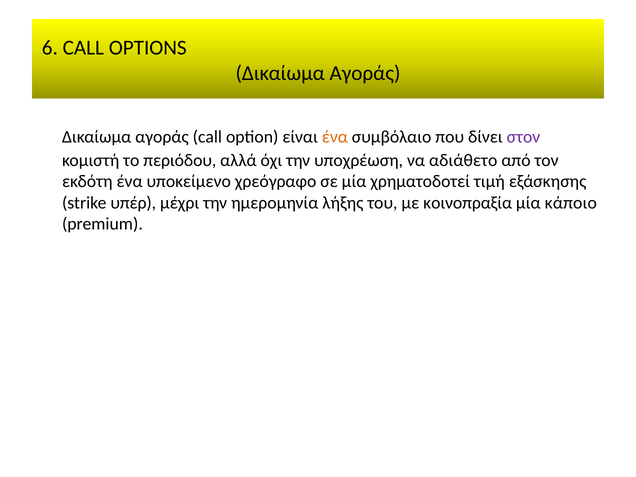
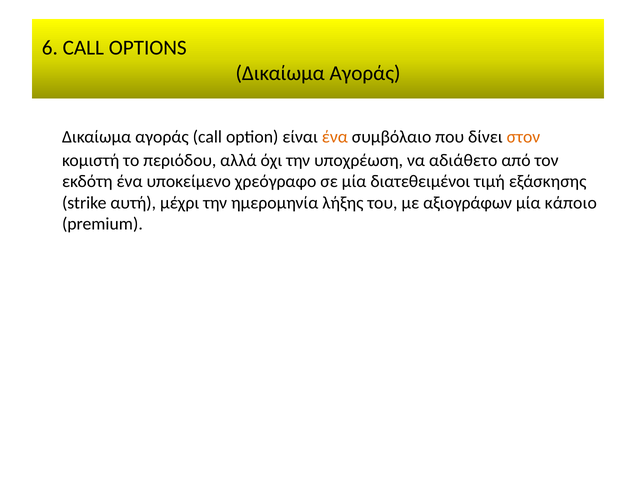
στον colour: purple -> orange
χρηματοδοτεί: χρηματοδοτεί -> διατεθειμένοι
υπέρ: υπέρ -> αυτή
κοινοπραξία: κοινοπραξία -> αξιογράφων
